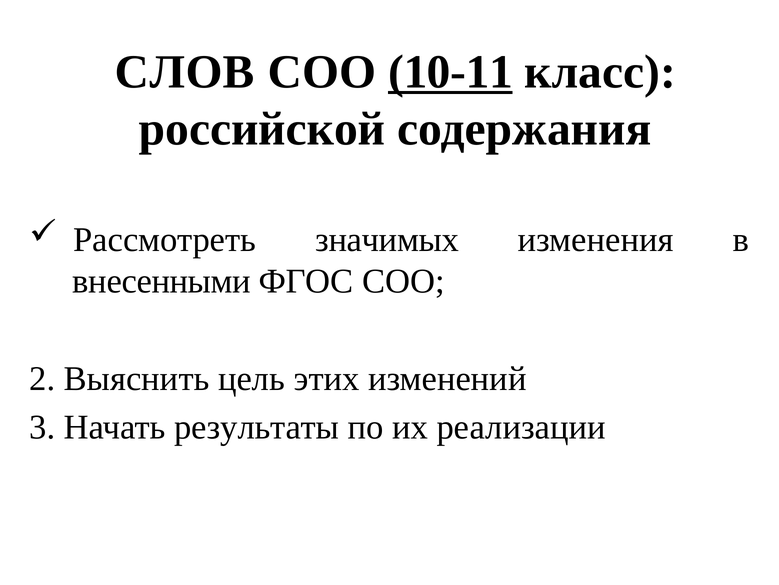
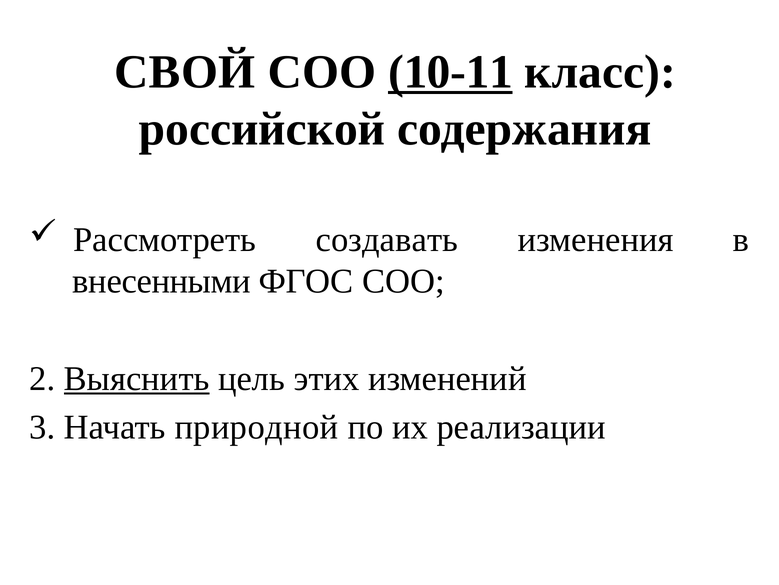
СЛОВ: СЛОВ -> СВОЙ
значимых: значимых -> создавать
Выяснить underline: none -> present
результаты: результаты -> природной
